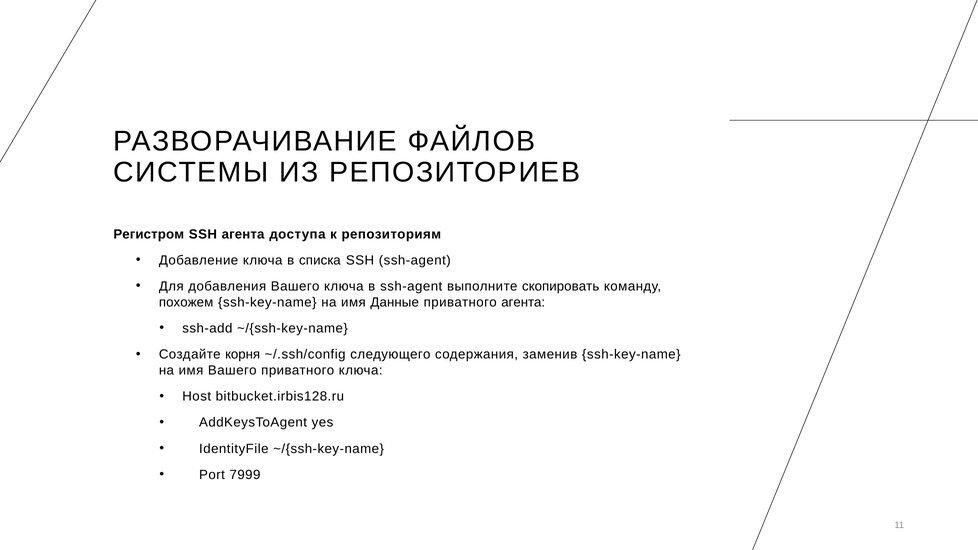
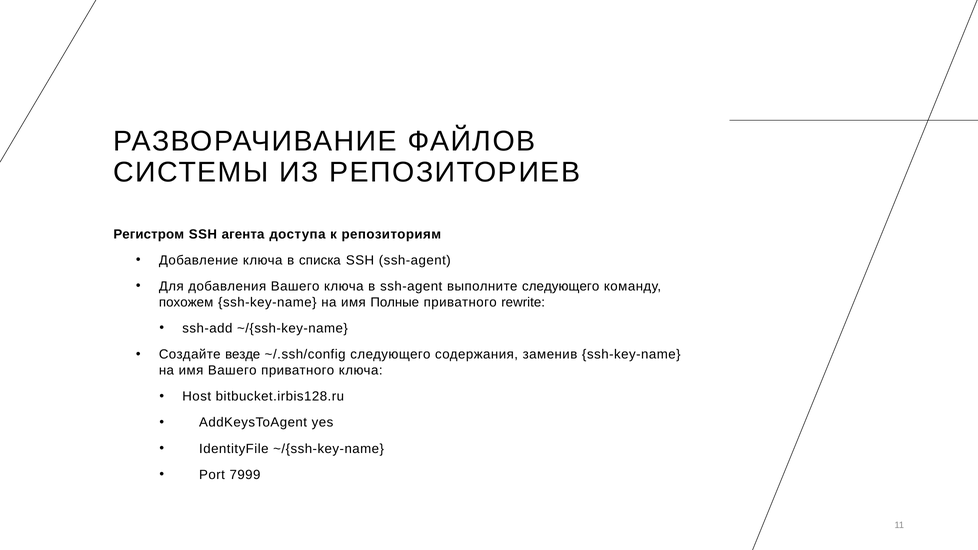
выполните скопировать: скопировать -> следующего
Данные: Данные -> Полные
приватного агента: агента -> rewrite
корня: корня -> везде
